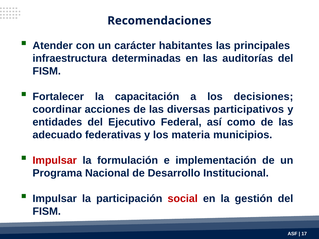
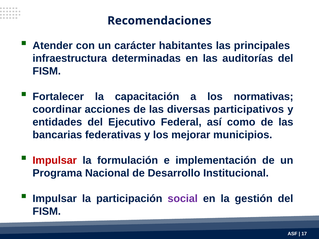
decisiones: decisiones -> normativas
adecuado: adecuado -> bancarias
materia: materia -> mejorar
social colour: red -> purple
